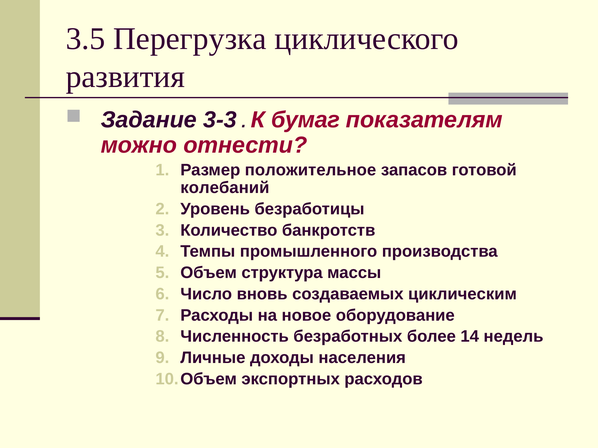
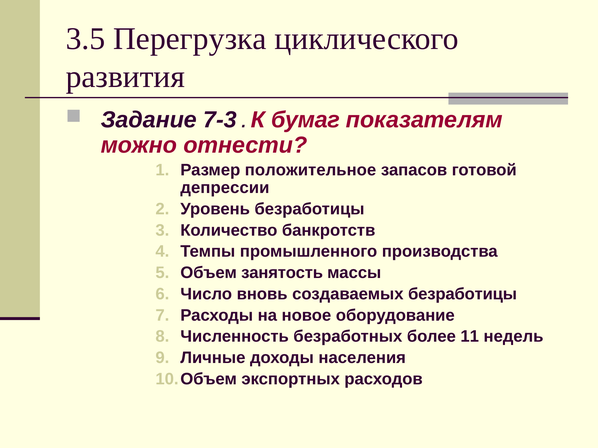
3-3: 3-3 -> 7-3
колебаний: колебаний -> депрессии
структура: структура -> занятость
создаваемых циклическим: циклическим -> безработицы
14: 14 -> 11
